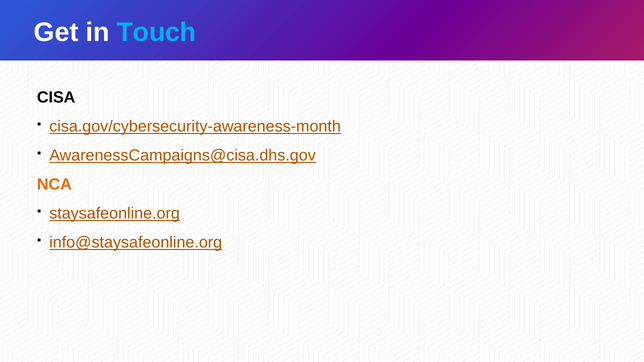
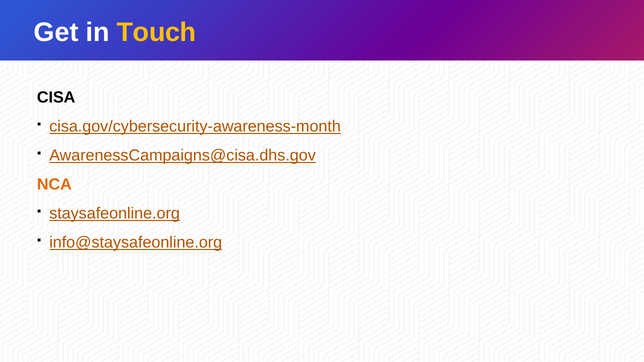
Touch colour: light blue -> yellow
